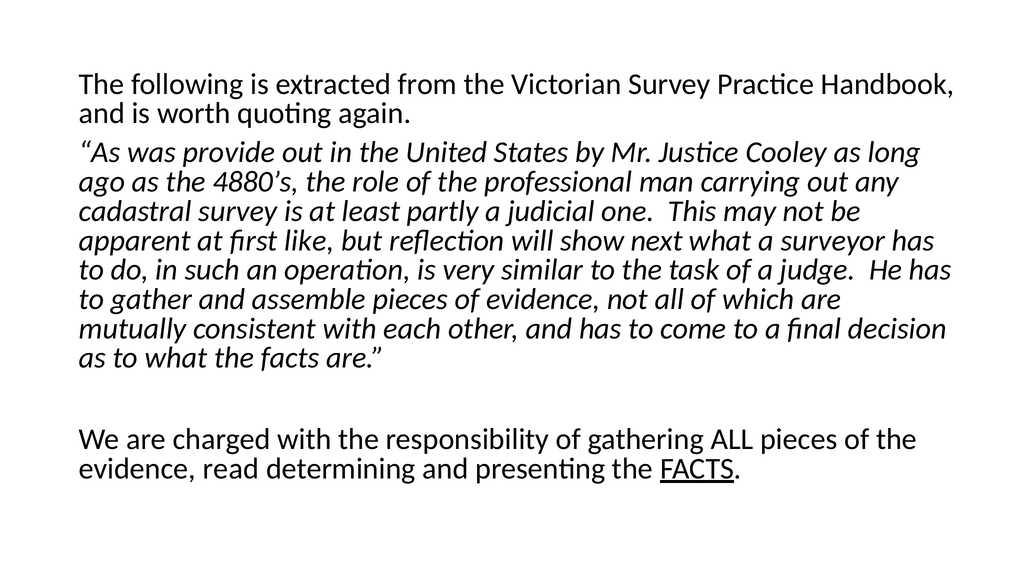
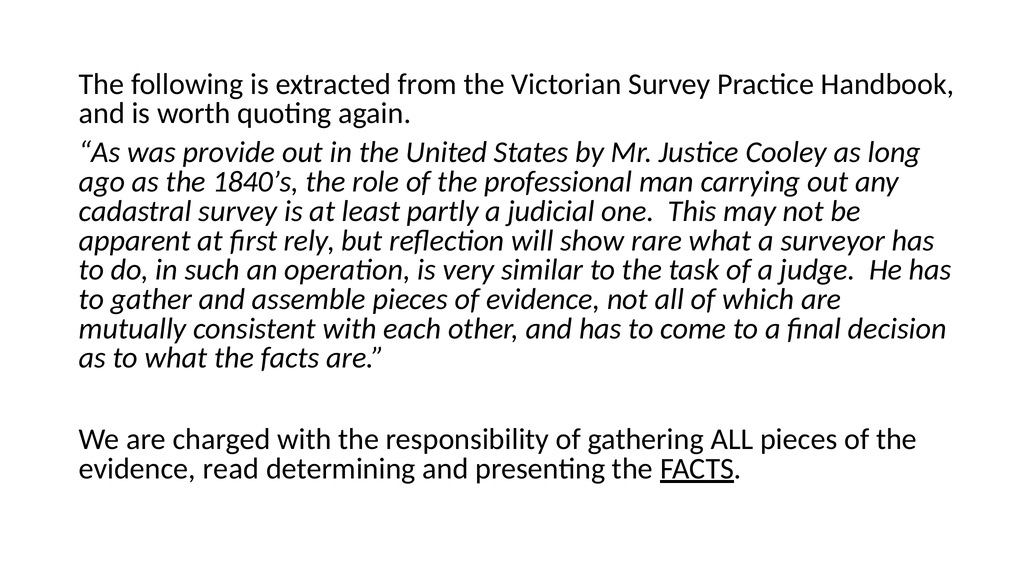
4880’s: 4880’s -> 1840’s
like: like -> rely
next: next -> rare
